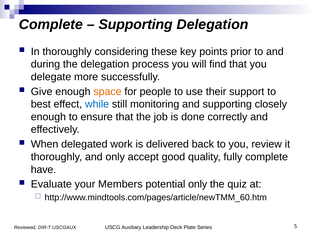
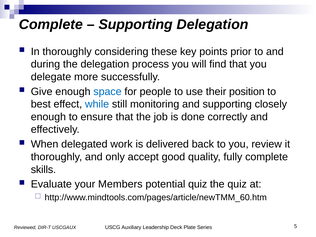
space colour: orange -> blue
support: support -> position
have: have -> skills
potential only: only -> quiz
